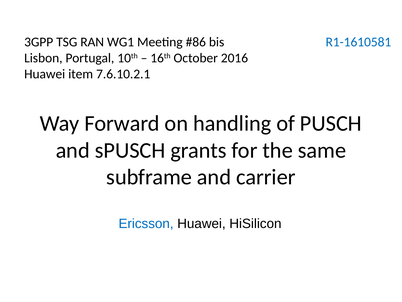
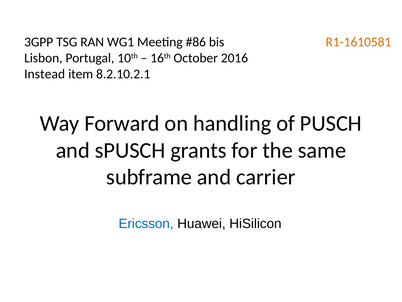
R1-1610581 colour: blue -> orange
Huawei at (45, 74): Huawei -> Instead
7.6.10.2.1: 7.6.10.2.1 -> 8.2.10.2.1
